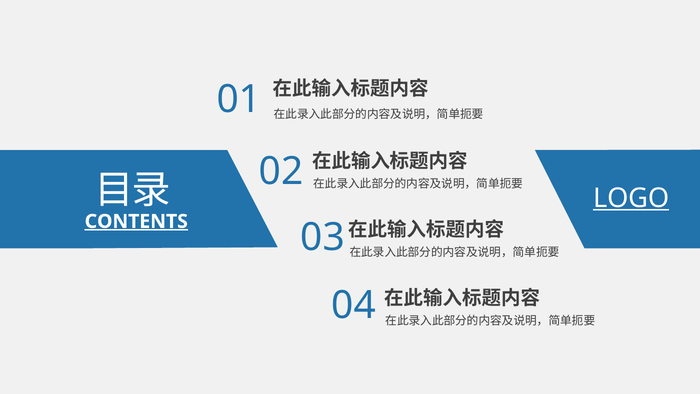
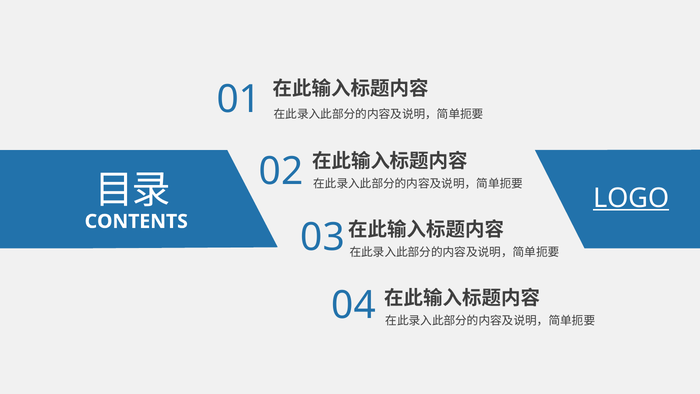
CONTENTS underline: present -> none
